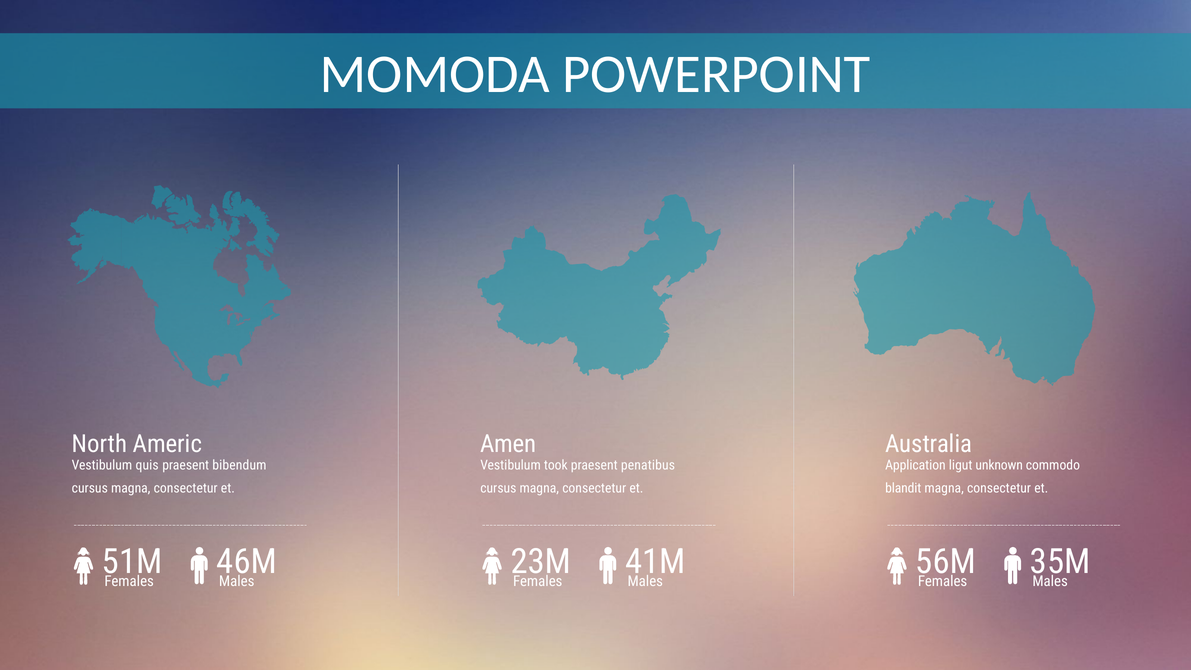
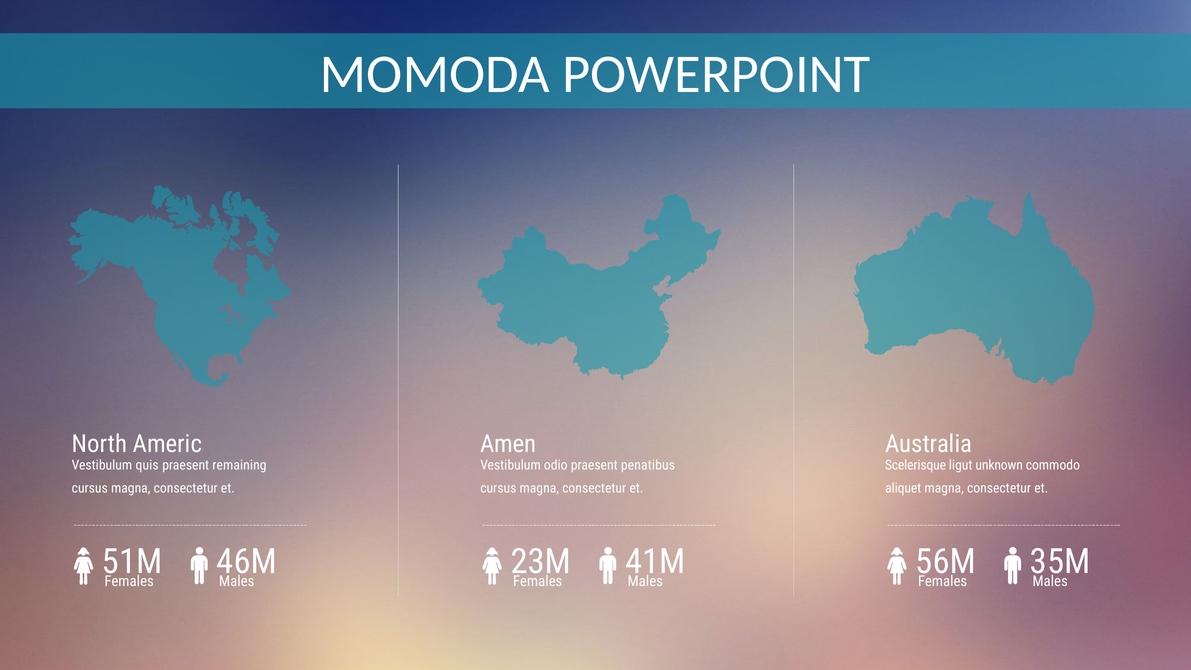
bibendum: bibendum -> remaining
took: took -> odio
Application: Application -> Scelerisque
blandit: blandit -> aliquet
